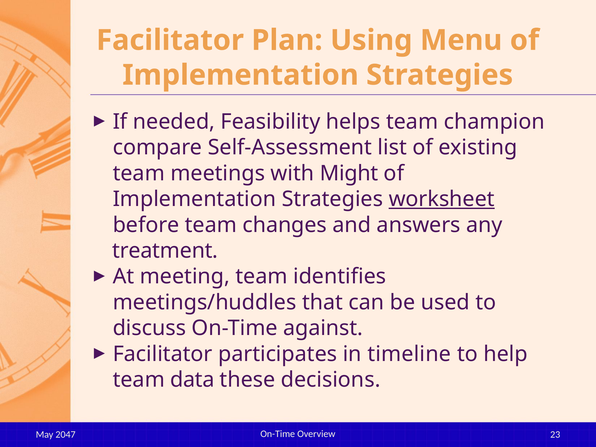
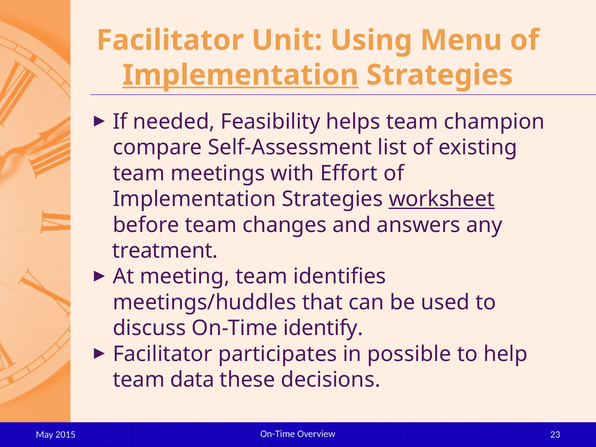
Plan: Plan -> Unit
Implementation at (240, 75) underline: none -> present
Might: Might -> Effort
against: against -> identify
timeline: timeline -> possible
2047: 2047 -> 2015
